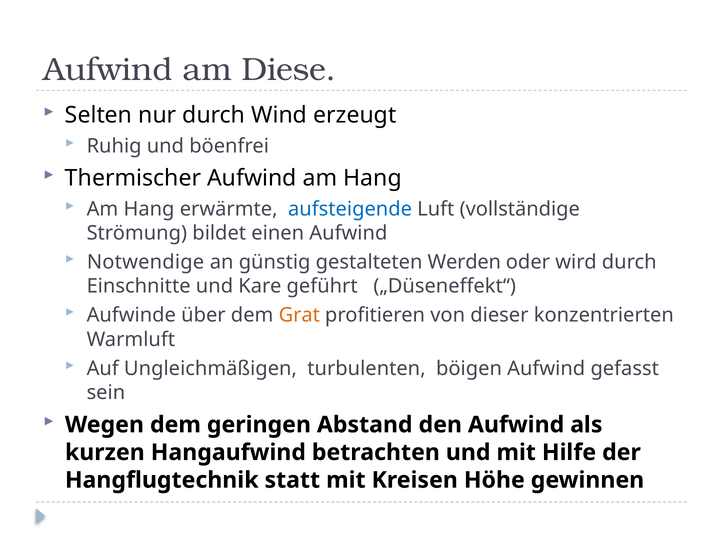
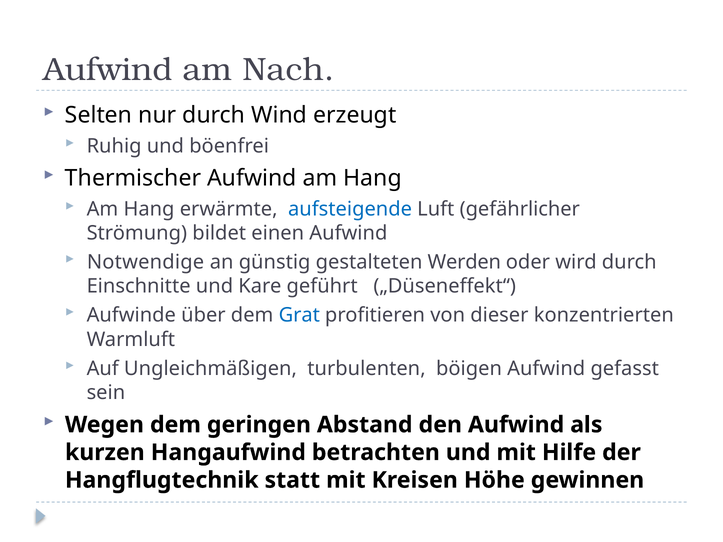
Diese: Diese -> Nach
vollständige: vollständige -> gefährlicher
Grat colour: orange -> blue
